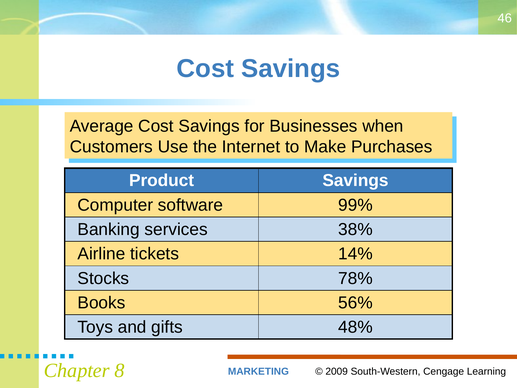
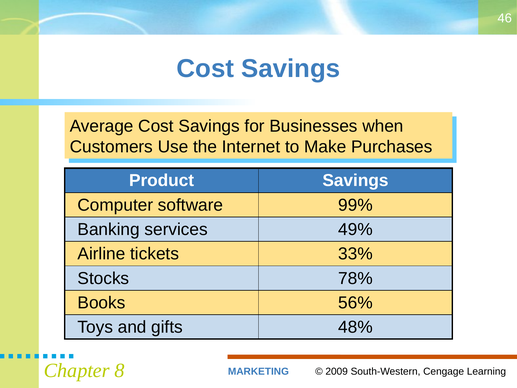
38%: 38% -> 49%
14%: 14% -> 33%
